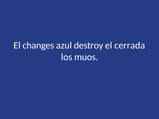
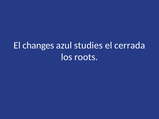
destroy: destroy -> studies
muos: muos -> roots
